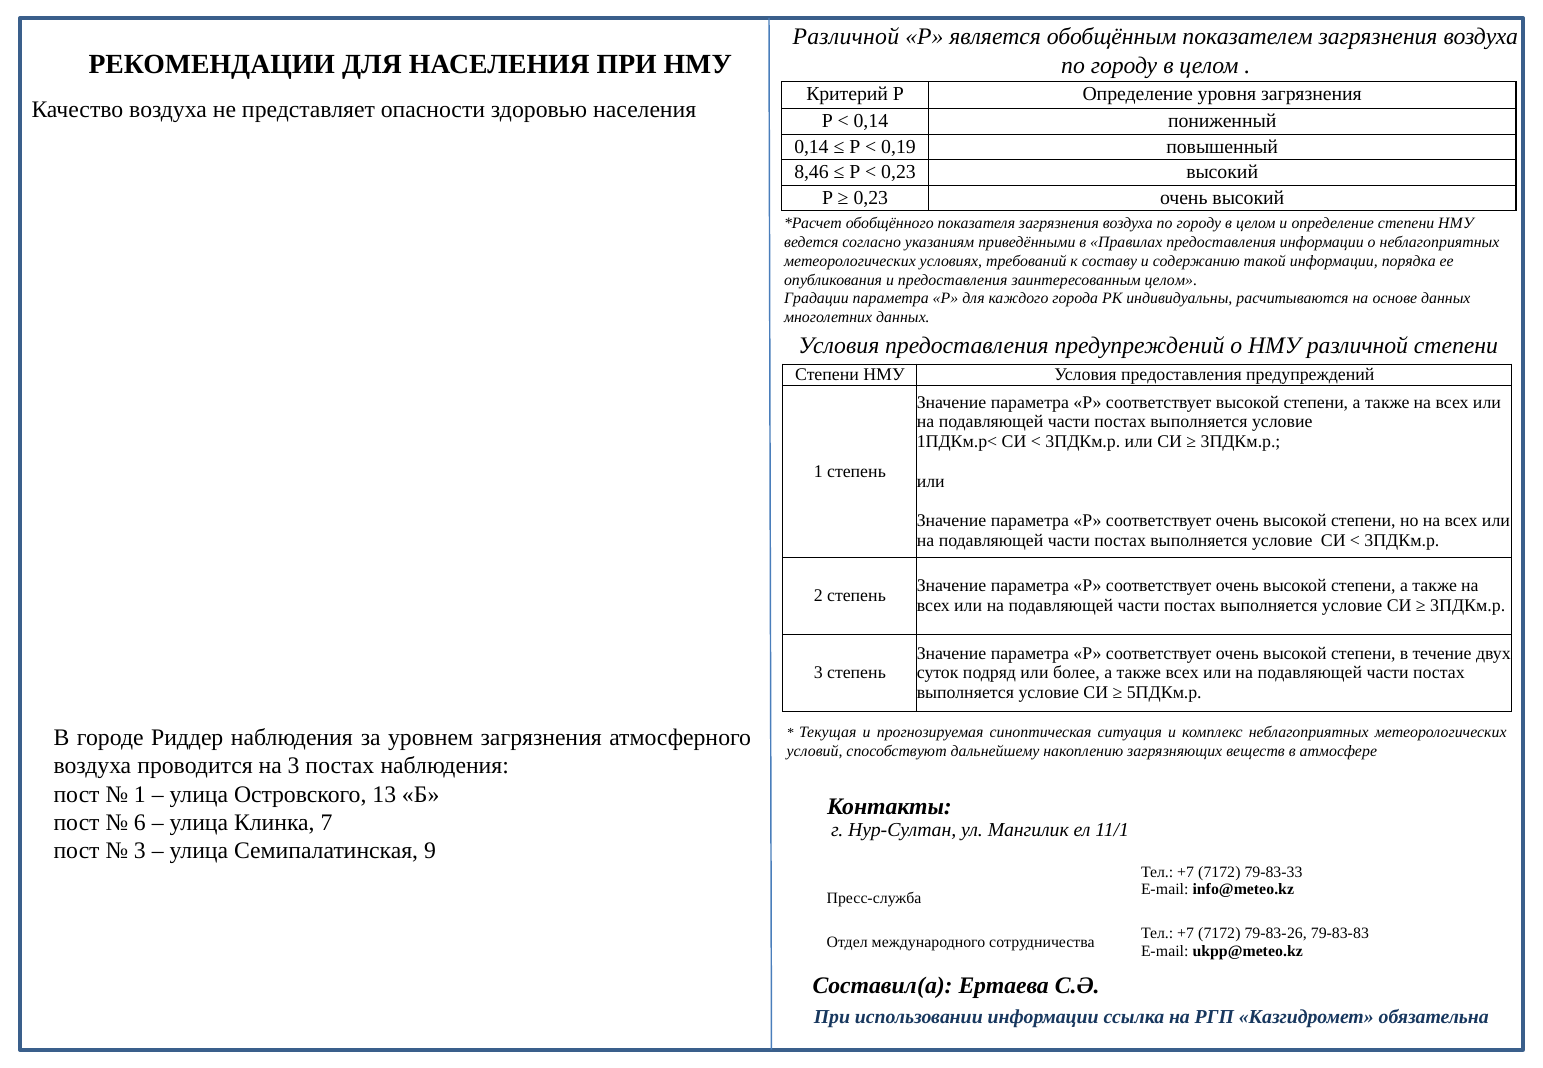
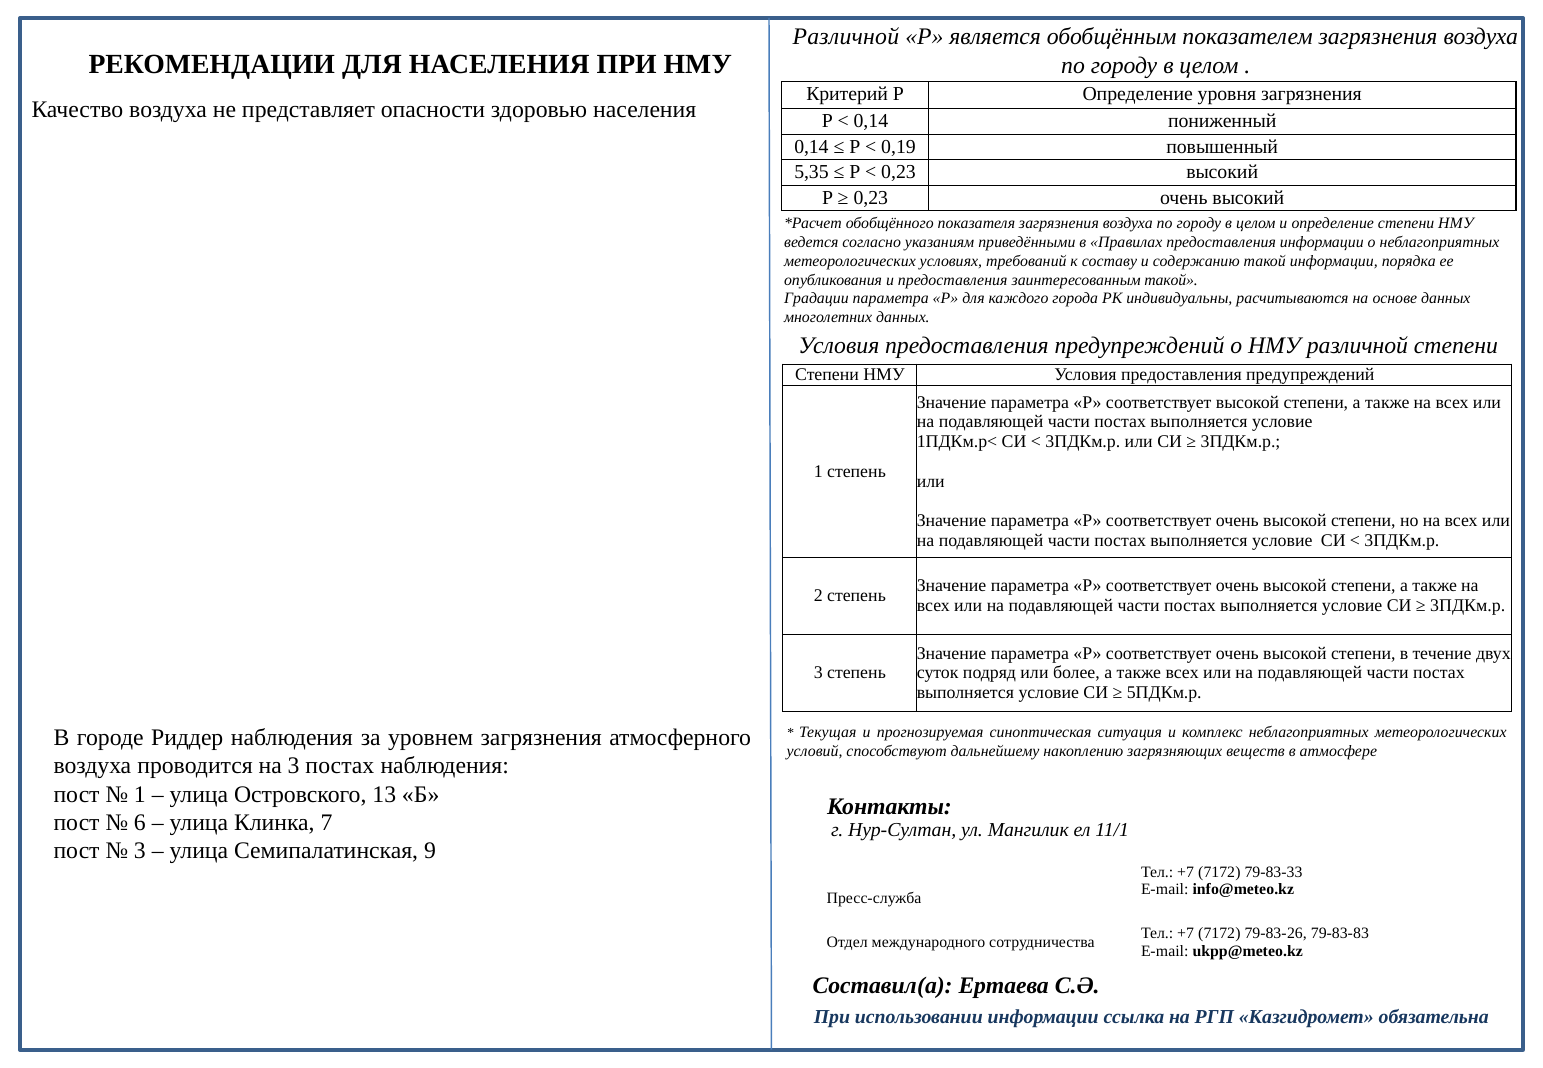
8,46: 8,46 -> 5,35
заинтересованным целом: целом -> такой
